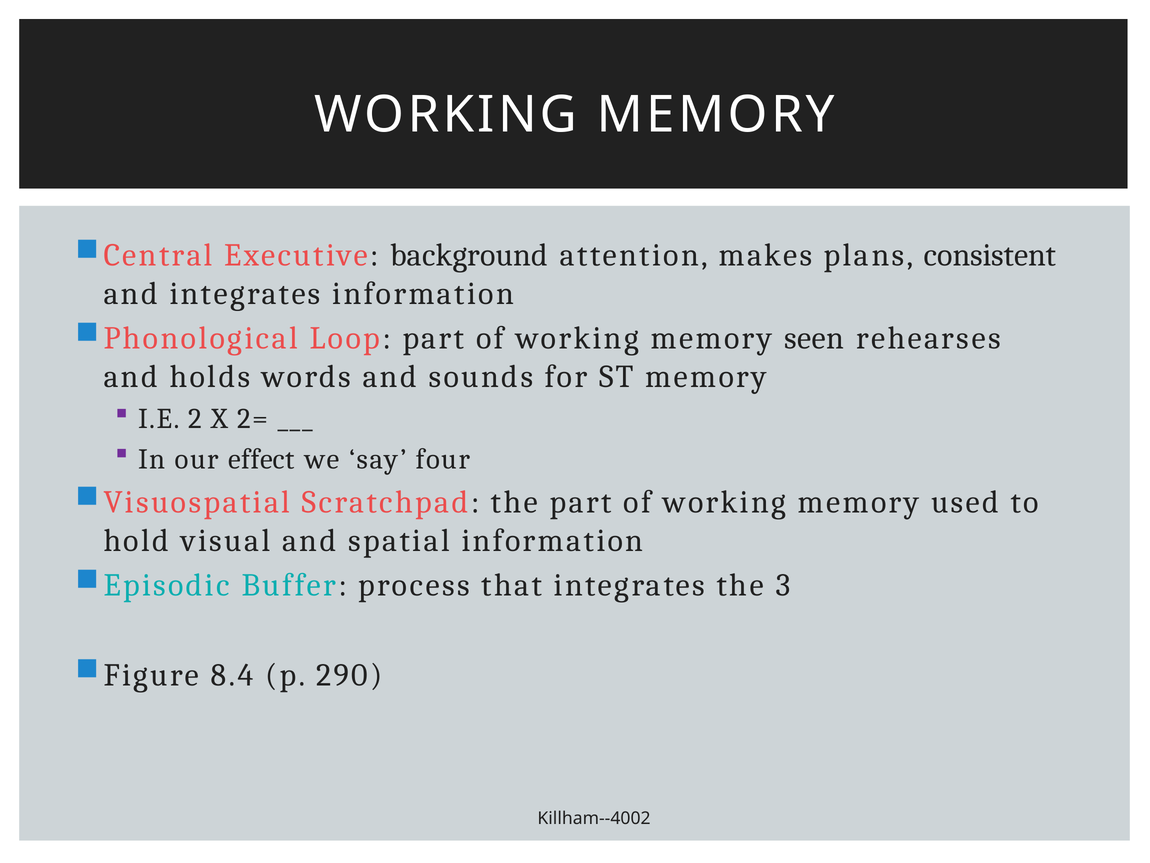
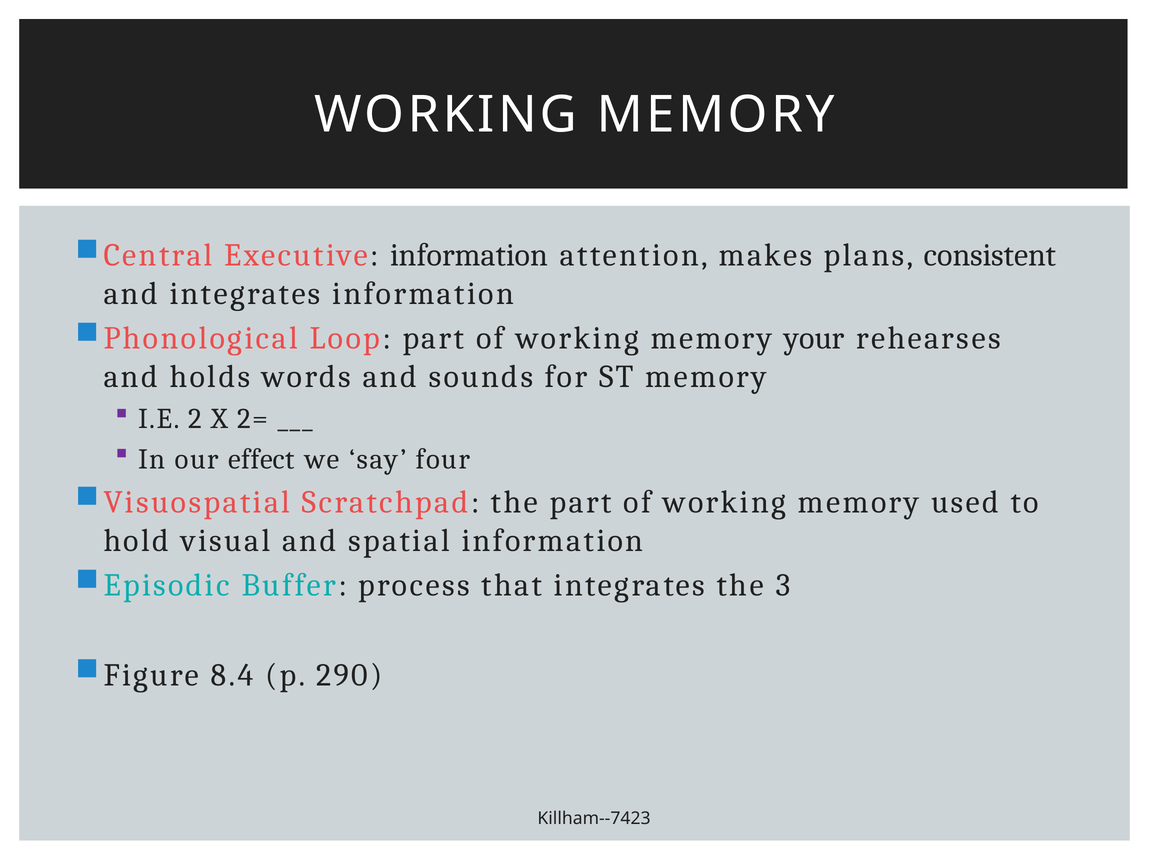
Executive background: background -> information
seen: seen -> your
Killham--4002: Killham--4002 -> Killham--7423
